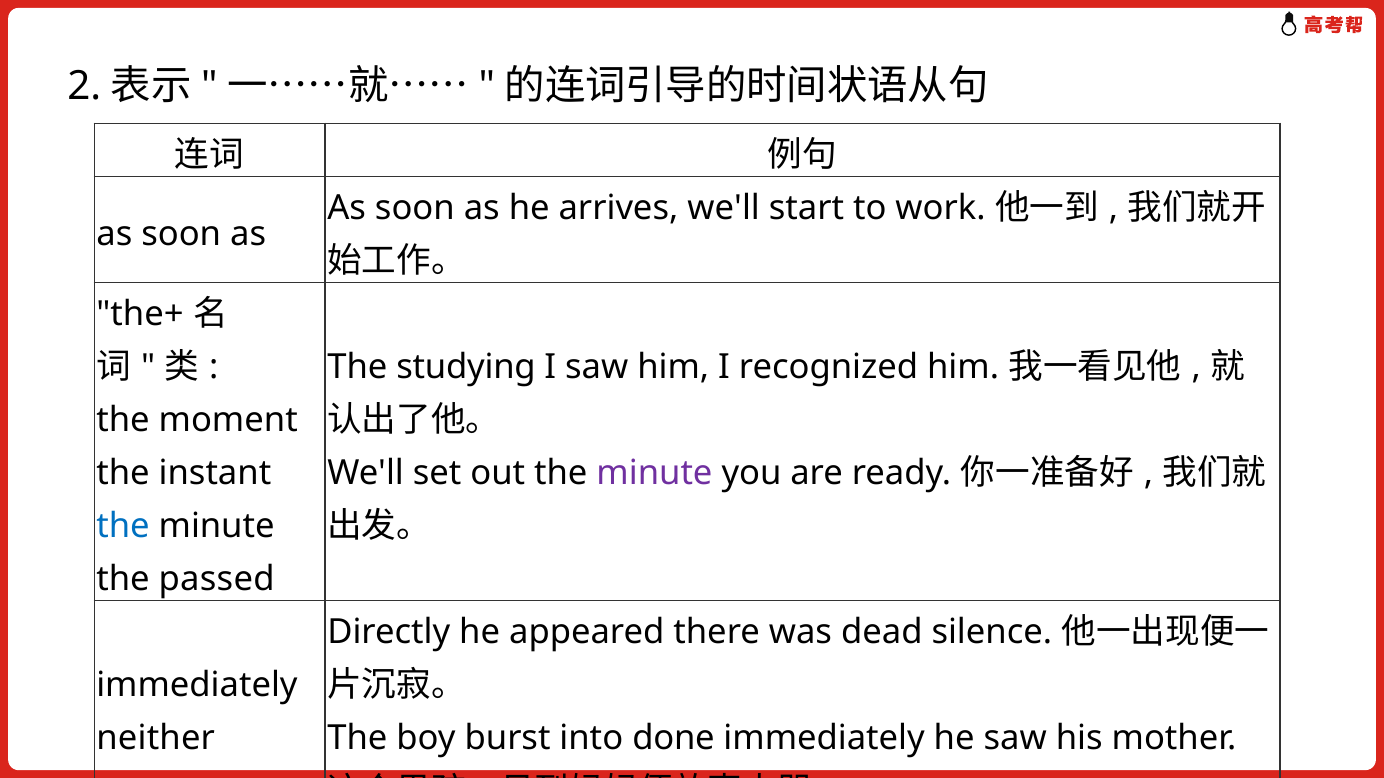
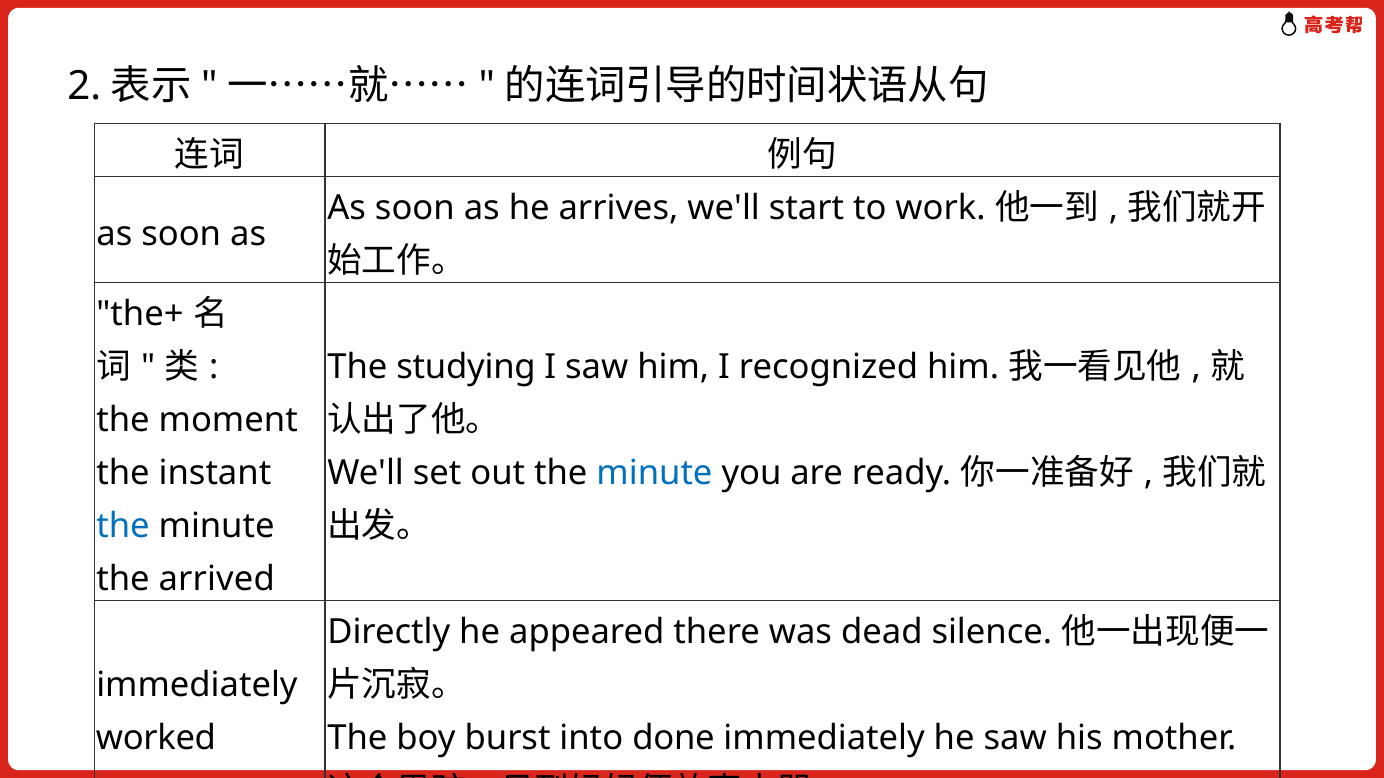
minute at (654, 473) colour: purple -> blue
passed: passed -> arrived
neither: neither -> worked
